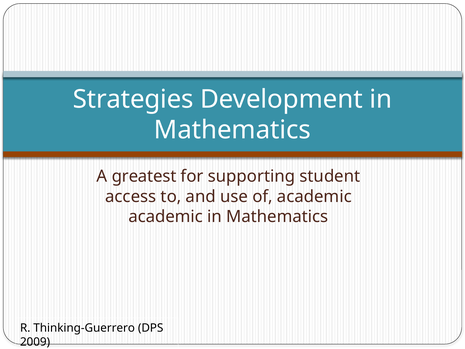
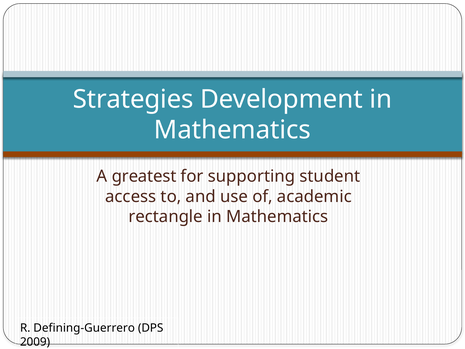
academic at (166, 217): academic -> rectangle
Thinking-Guerrero: Thinking-Guerrero -> Defining-Guerrero
